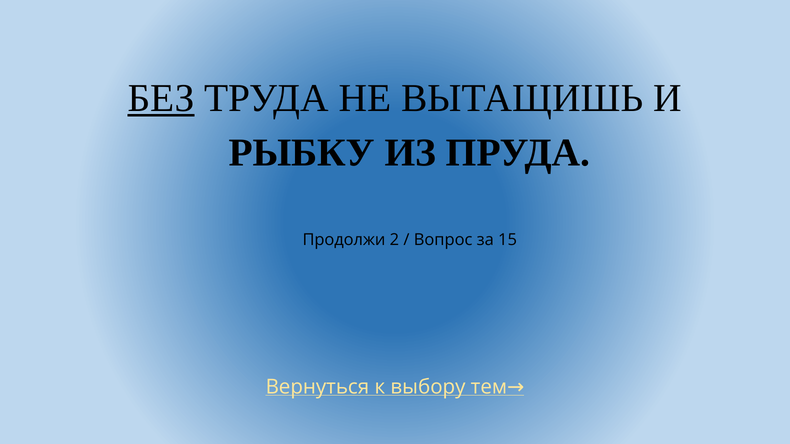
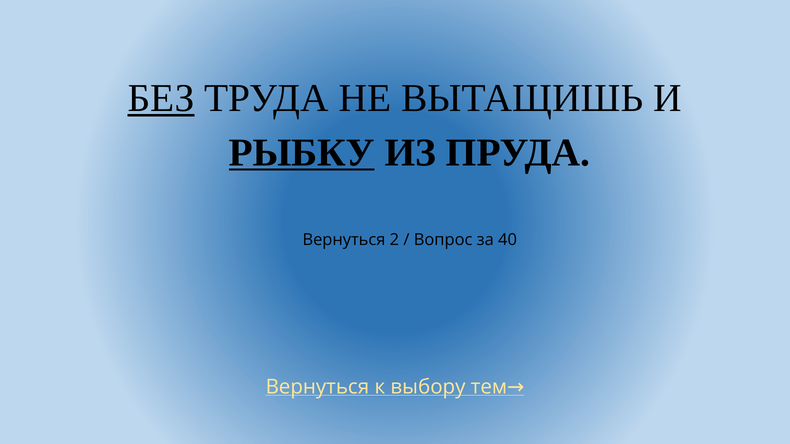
РЫБКУ underline: none -> present
Продолжи at (344, 240): Продолжи -> Вернуться
15: 15 -> 40
